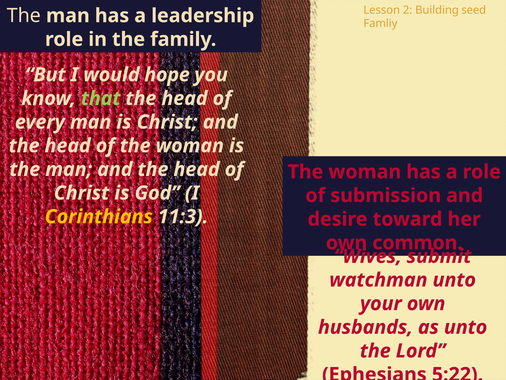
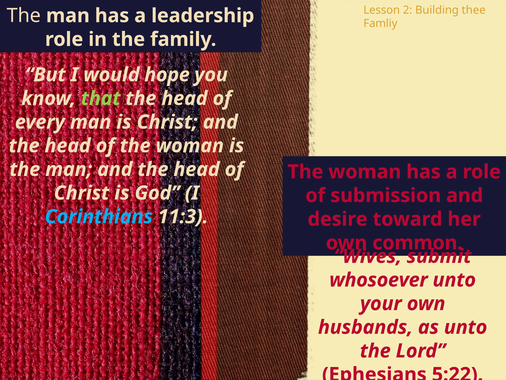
seed: seed -> thee
Corinthians colour: yellow -> light blue
watchman: watchman -> whosoever
